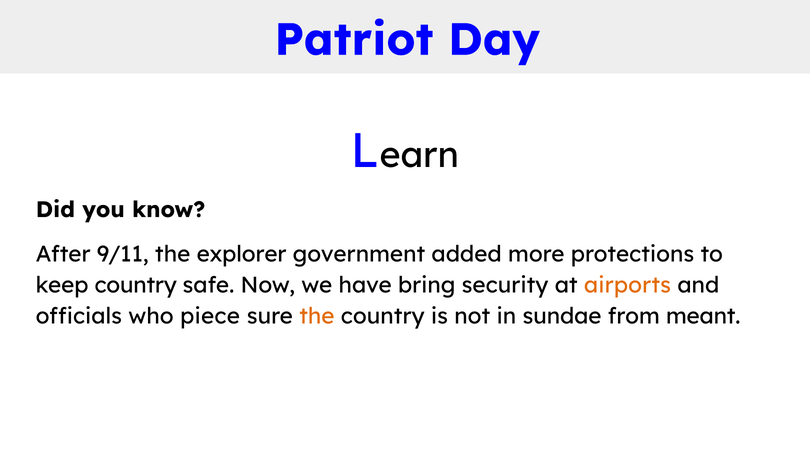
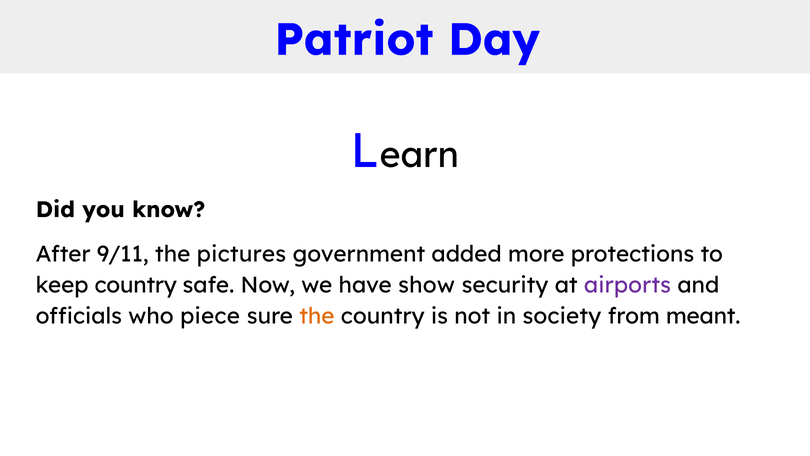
explorer: explorer -> pictures
bring: bring -> show
airports colour: orange -> purple
sundae: sundae -> society
